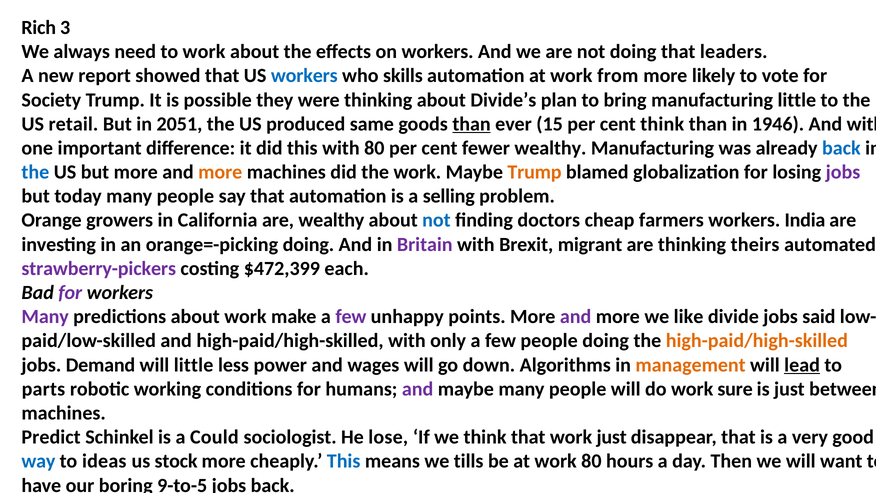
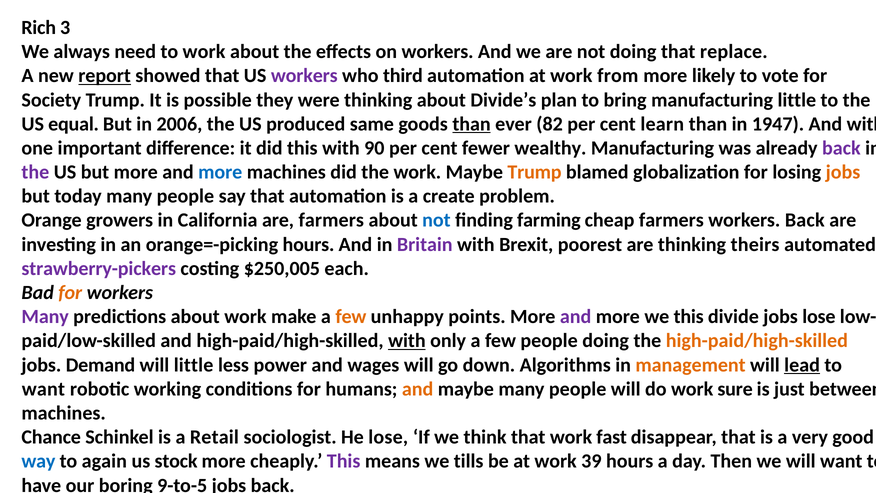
leaders: leaders -> replace
report underline: none -> present
workers at (304, 76) colour: blue -> purple
skills: skills -> third
retail: retail -> equal
2051: 2051 -> 2006
15: 15 -> 82
cent think: think -> learn
1946: 1946 -> 1947
with 80: 80 -> 90
back at (841, 148) colour: blue -> purple
the at (35, 172) colour: blue -> purple
more at (220, 172) colour: orange -> blue
jobs at (843, 172) colour: purple -> orange
selling: selling -> create
are wealthy: wealthy -> farmers
doctors: doctors -> farming
workers India: India -> Back
orange=-picking doing: doing -> hours
migrant: migrant -> poorest
$472,399: $472,399 -> $250,005
for at (70, 292) colour: purple -> orange
few at (351, 317) colour: purple -> orange
we like: like -> this
jobs said: said -> lose
with at (407, 341) underline: none -> present
parts at (43, 389): parts -> want
and at (418, 389) colour: purple -> orange
Predict: Predict -> Chance
Could: Could -> Retail
work just: just -> fast
ideas: ideas -> again
This at (344, 461) colour: blue -> purple
work 80: 80 -> 39
